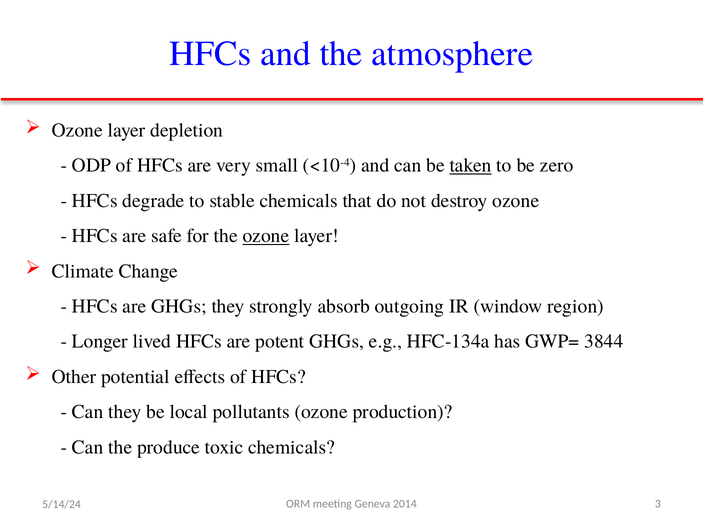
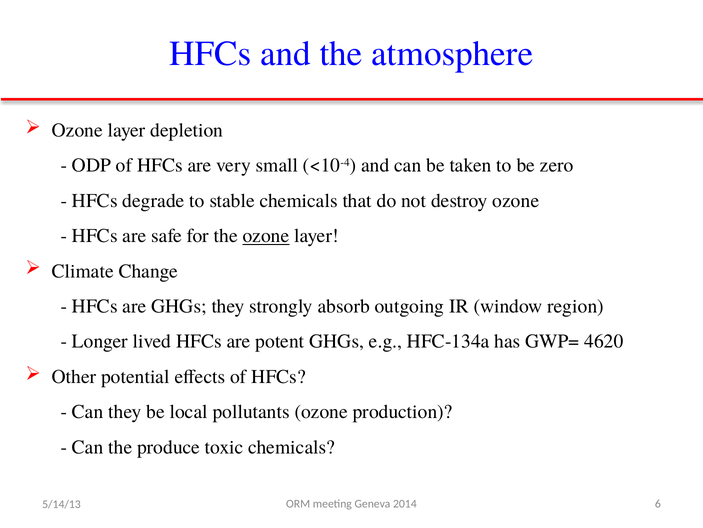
taken underline: present -> none
3844: 3844 -> 4620
3: 3 -> 6
5/14/24: 5/14/24 -> 5/14/13
